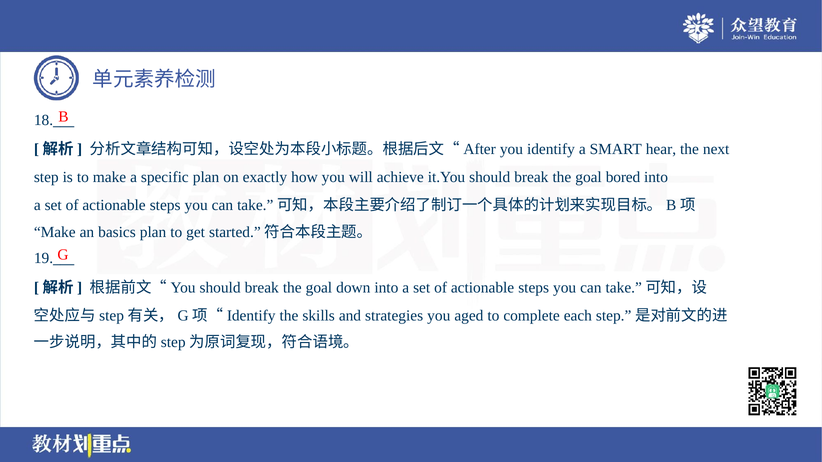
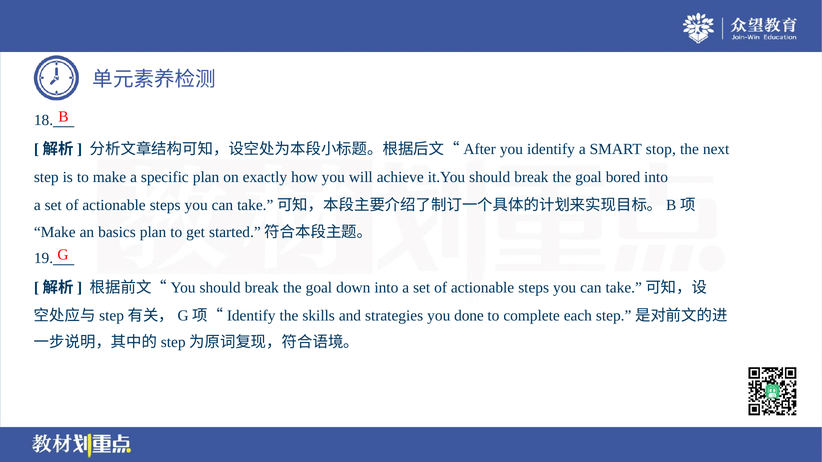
hear: hear -> stop
aged: aged -> done
